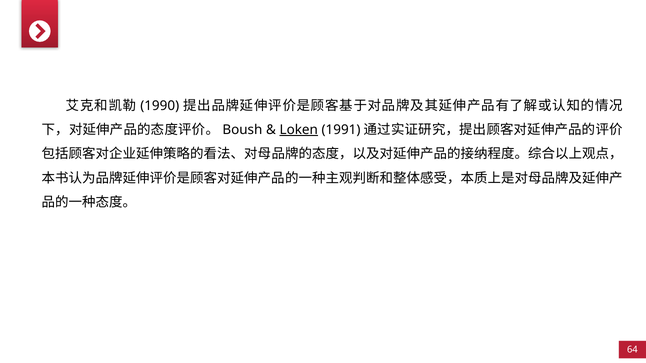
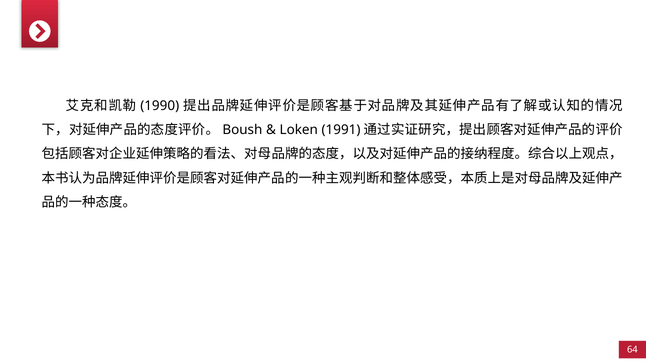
Loken underline: present -> none
